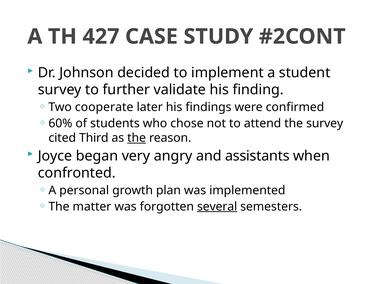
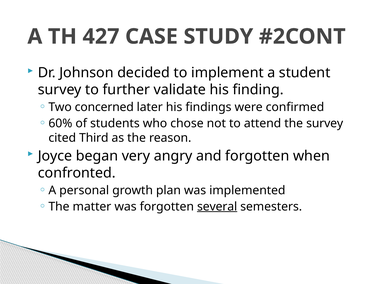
cooperate: cooperate -> concerned
the at (137, 138) underline: present -> none
and assistants: assistants -> forgotten
